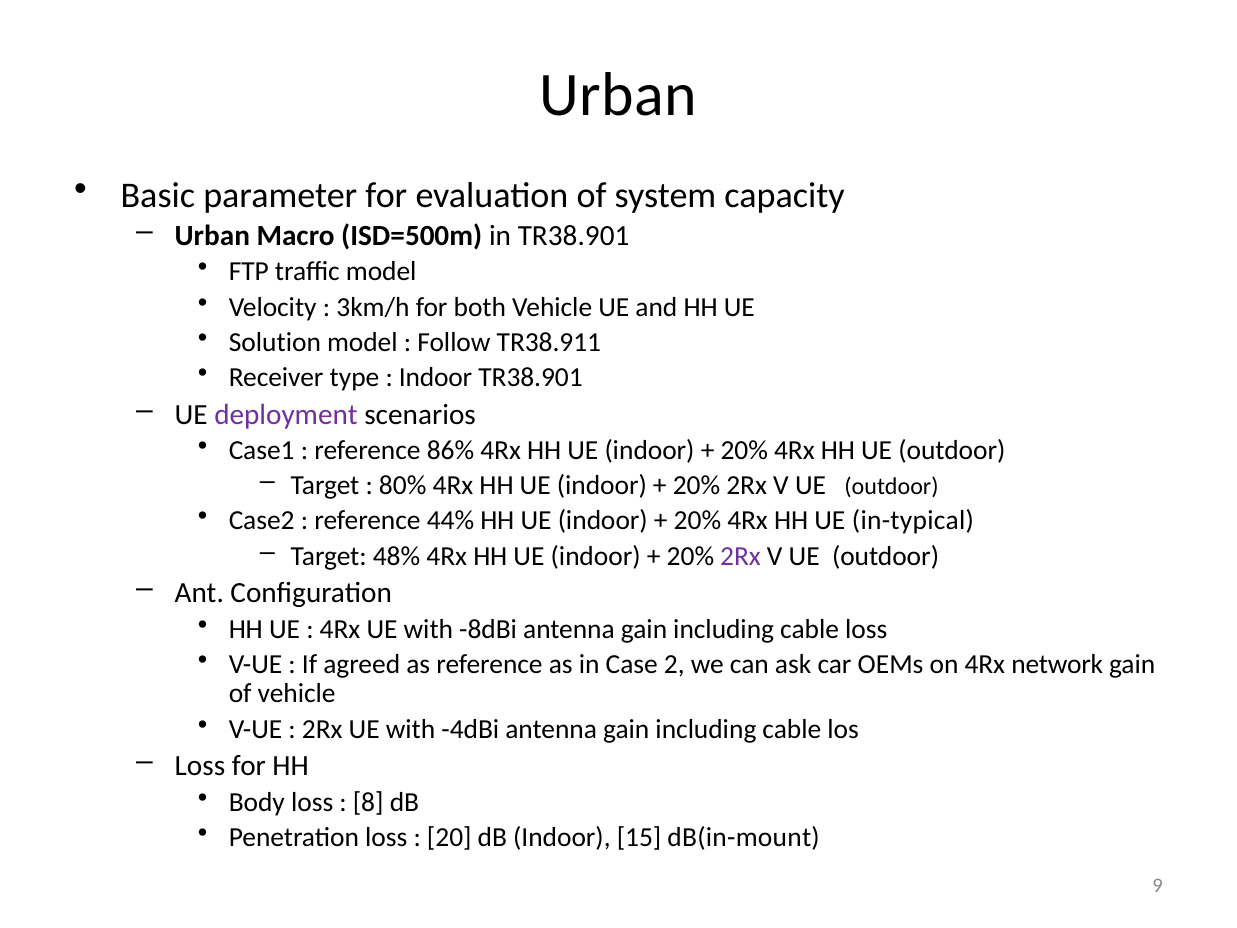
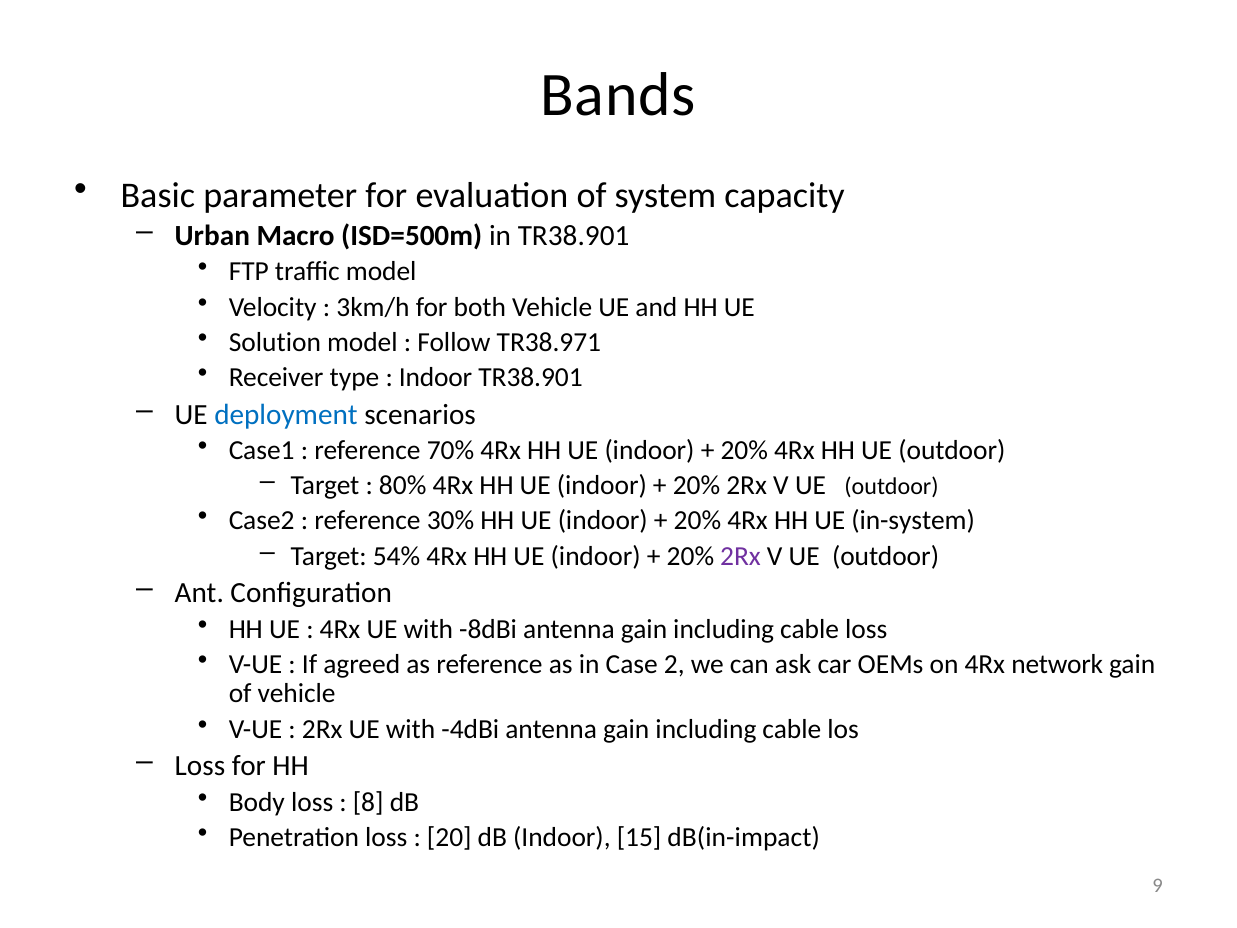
Urban at (618, 95): Urban -> Bands
TR38.911: TR38.911 -> TR38.971
deployment colour: purple -> blue
86%: 86% -> 70%
44%: 44% -> 30%
in-typical: in-typical -> in-system
48%: 48% -> 54%
dB(in-mount: dB(in-mount -> dB(in-impact
